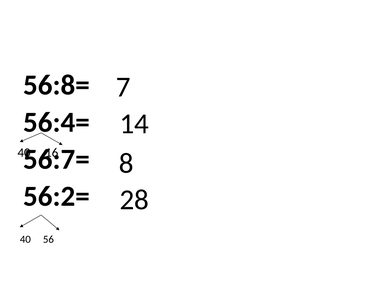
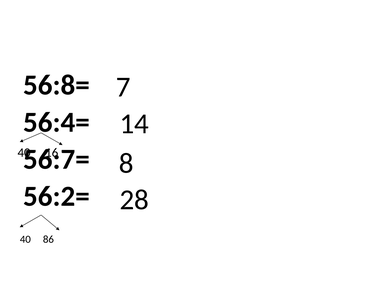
56: 56 -> 86
